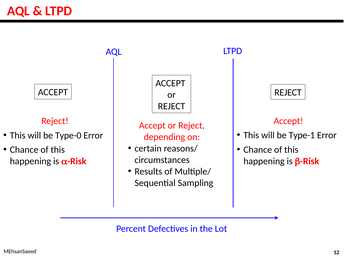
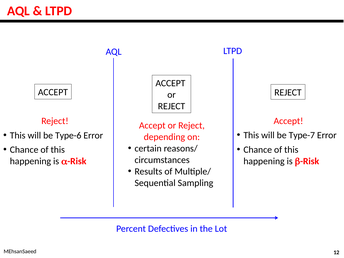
Type-1: Type-1 -> Type-7
Type-0: Type-0 -> Type-6
